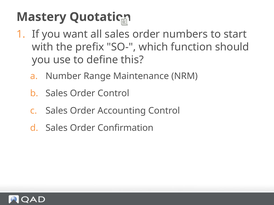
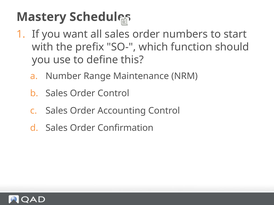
Quotation: Quotation -> Schedules
